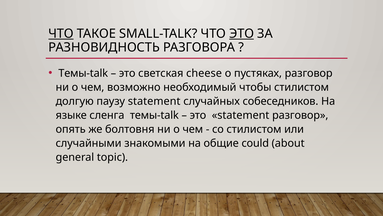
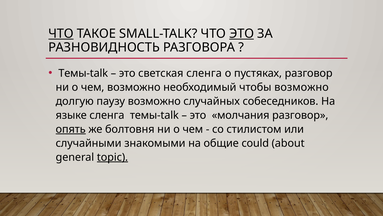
светская cheese: cheese -> сленга
чтобы стилистом: стилистом -> возможно
паузу statement: statement -> возможно
это statement: statement -> молчания
опять underline: none -> present
topic underline: none -> present
